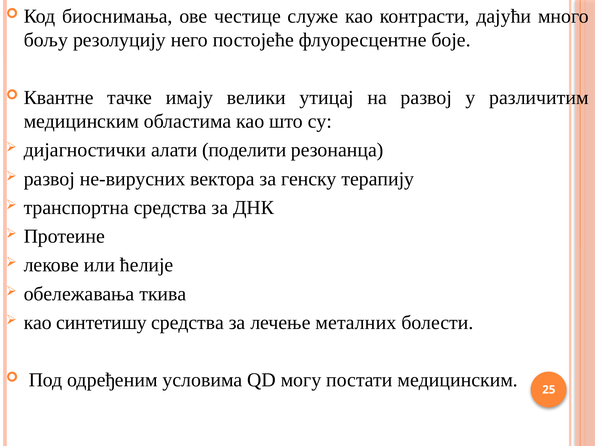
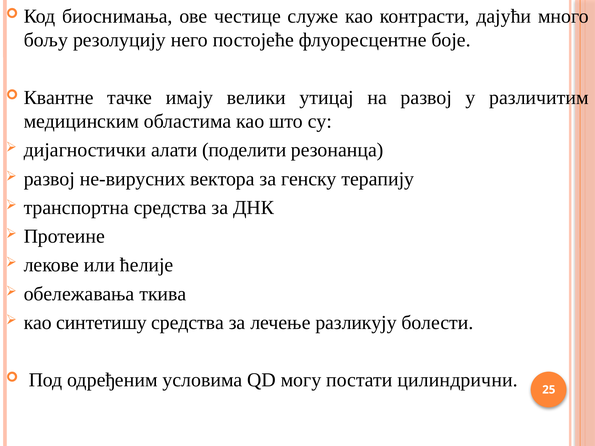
металних: металних -> разликују
постати медицинским: медицинским -> цилиндрични
